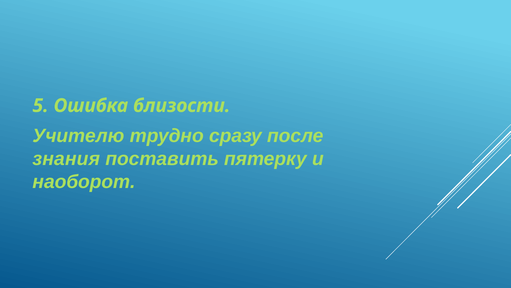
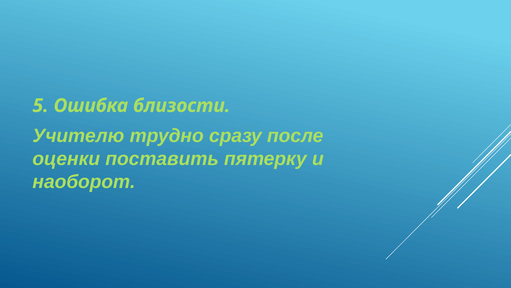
знания: знания -> оценки
